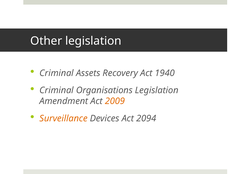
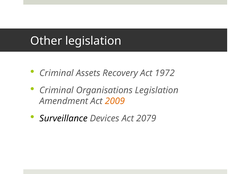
1940: 1940 -> 1972
Surveillance colour: orange -> black
2094: 2094 -> 2079
